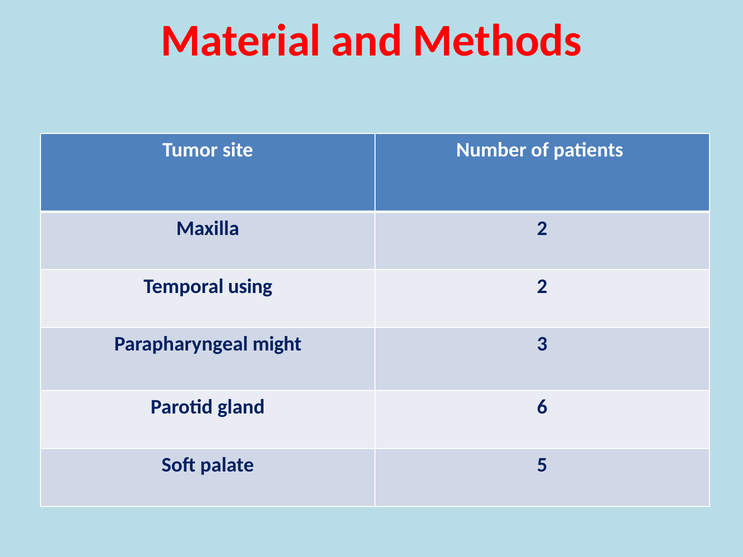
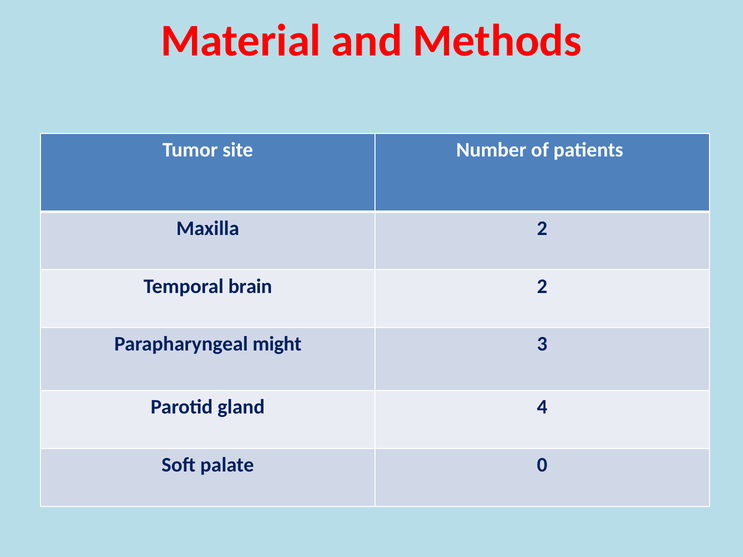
using: using -> brain
6: 6 -> 4
5: 5 -> 0
